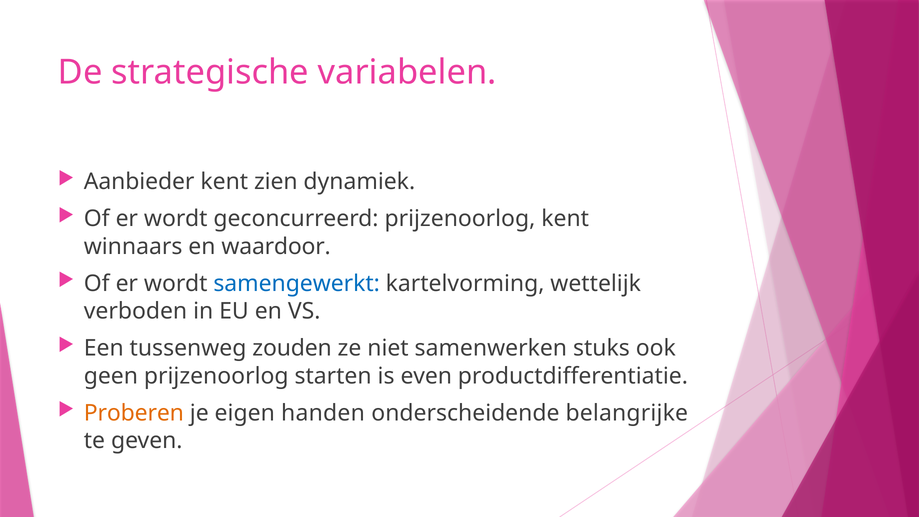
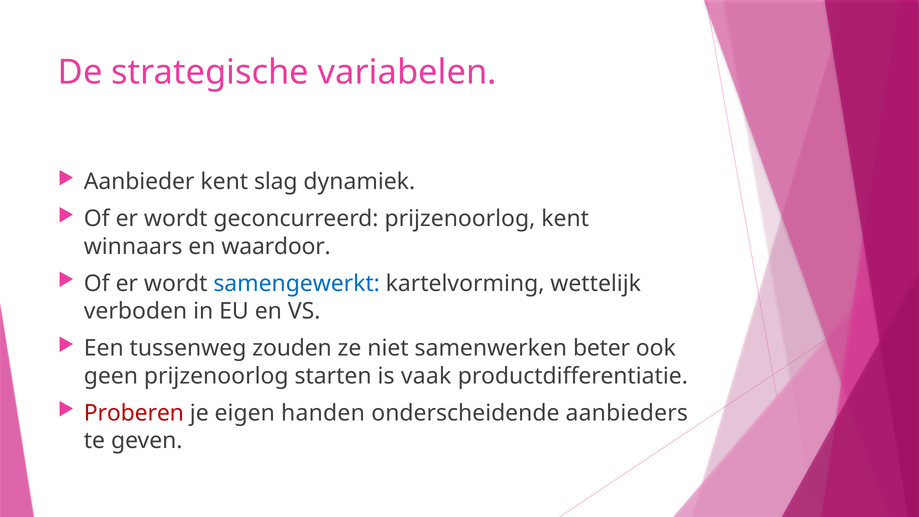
zien: zien -> slag
stuks: stuks -> beter
even: even -> vaak
Proberen colour: orange -> red
belangrijke: belangrijke -> aanbieders
